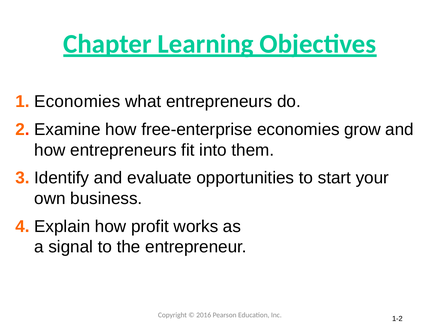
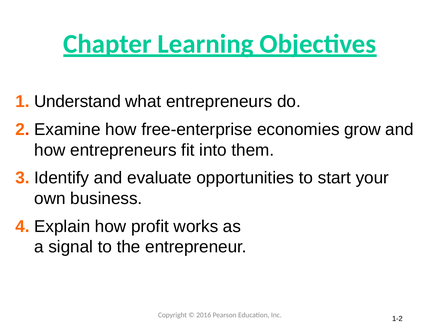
1 Economies: Economies -> Understand
